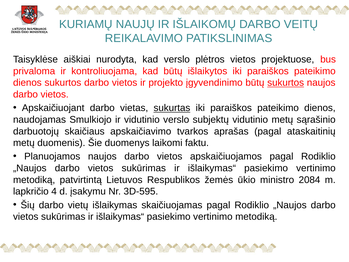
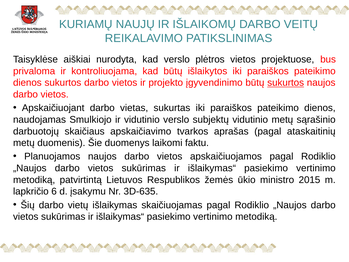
sukurtas underline: present -> none
2084: 2084 -> 2015
4: 4 -> 6
3D-595: 3D-595 -> 3D-635
